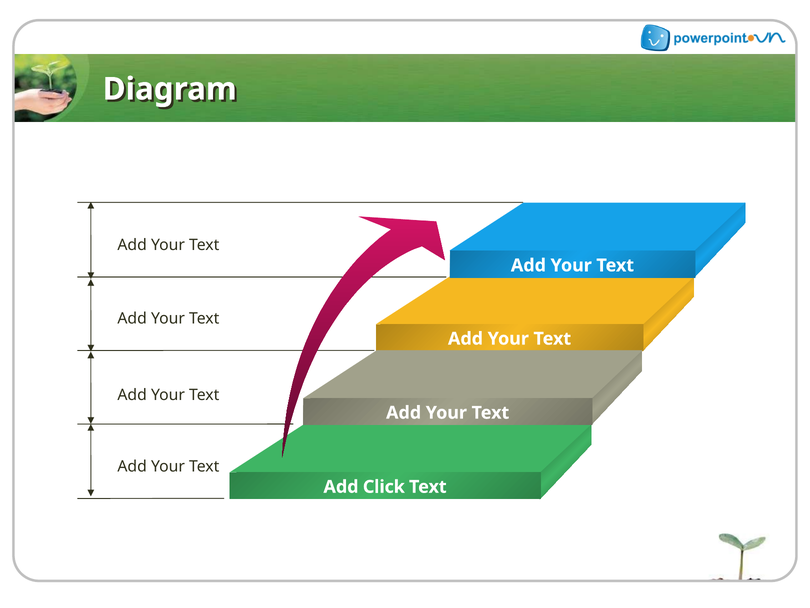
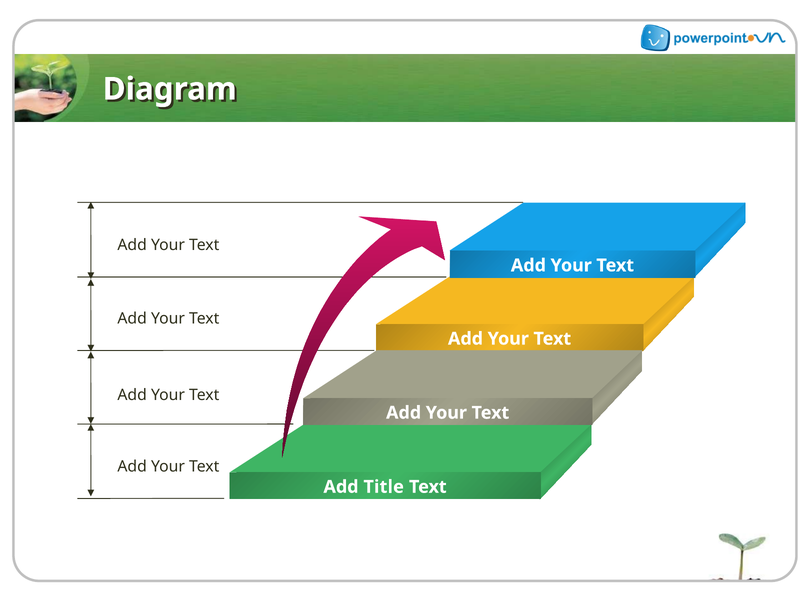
Click: Click -> Title
